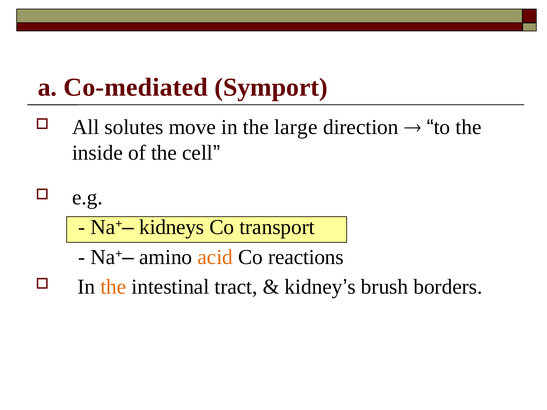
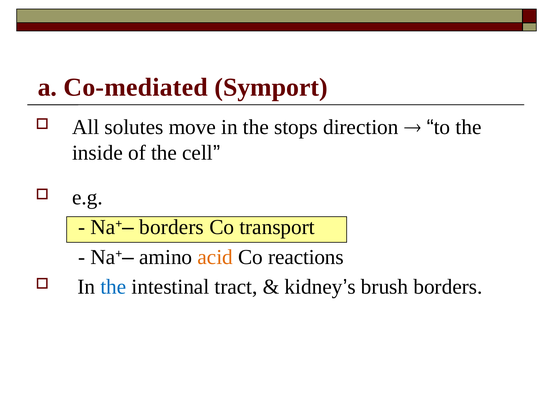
large: large -> stops
Na+– kidneys: kidneys -> borders
the at (113, 287) colour: orange -> blue
